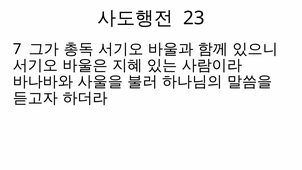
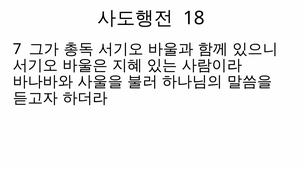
23: 23 -> 18
